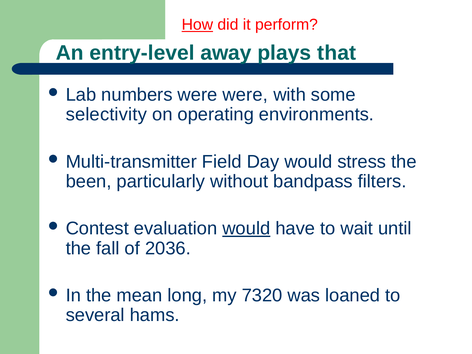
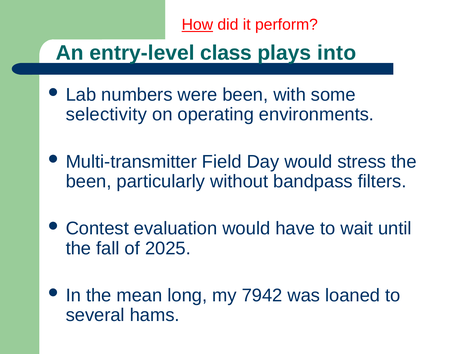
away: away -> class
that: that -> into
were were: were -> been
would at (246, 228) underline: present -> none
2036: 2036 -> 2025
7320: 7320 -> 7942
